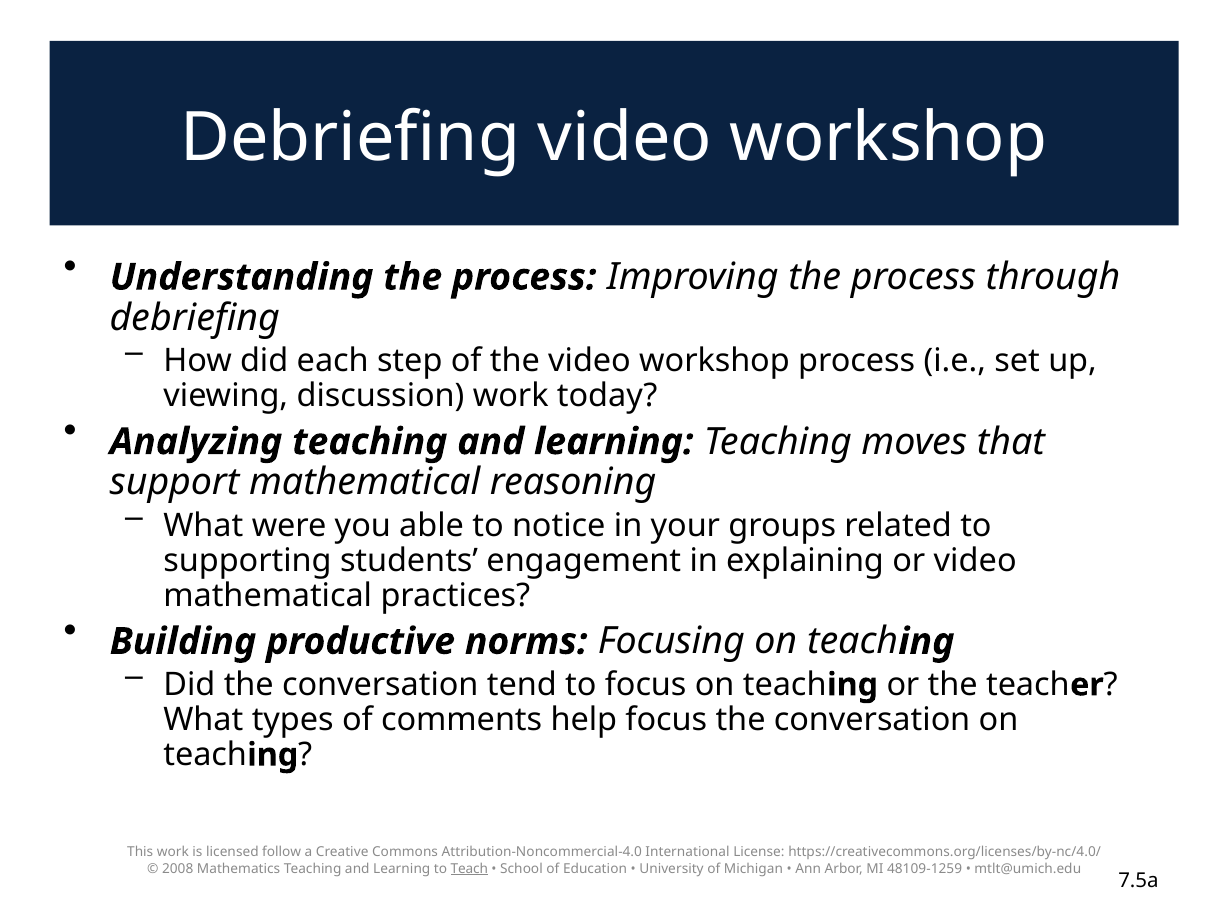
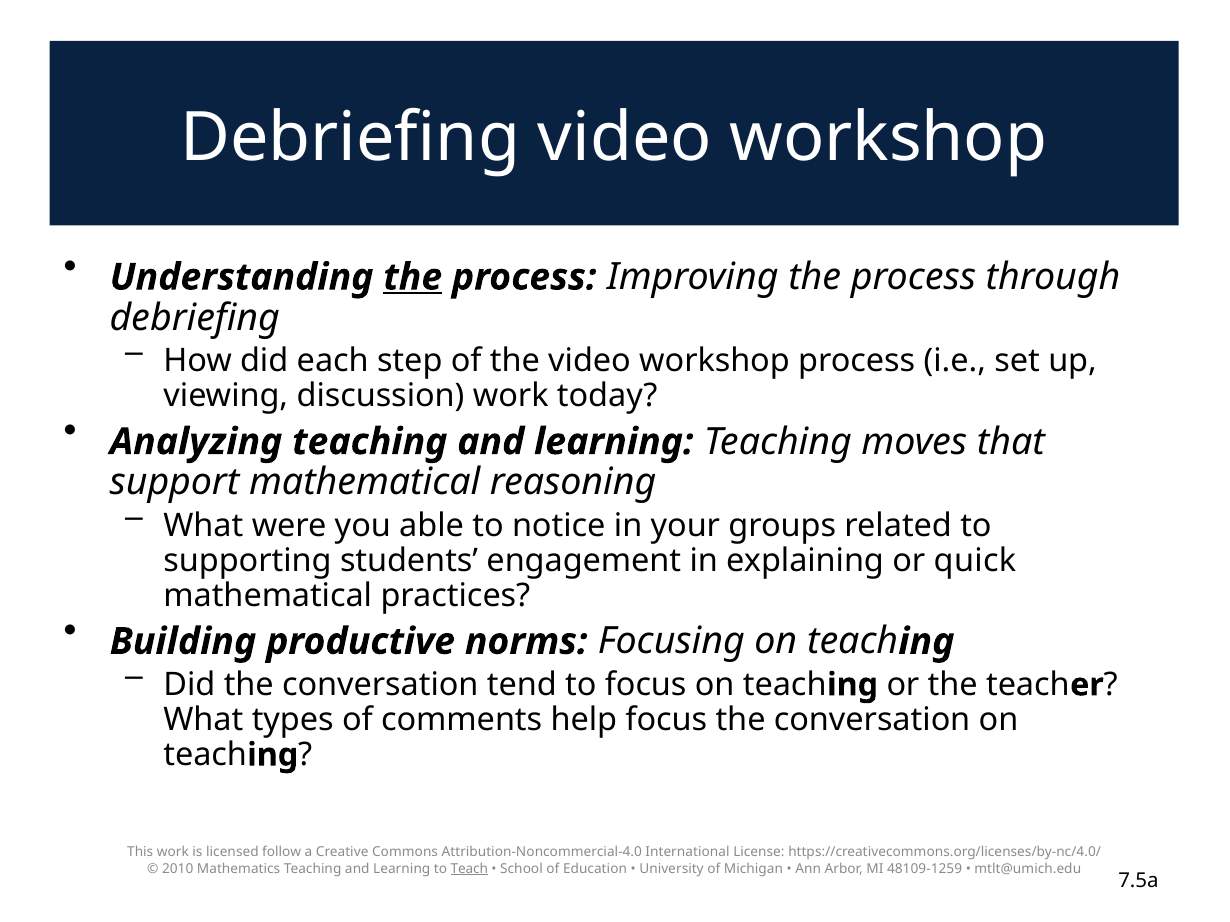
the at (413, 277) underline: none -> present
or video: video -> quick
2008: 2008 -> 2010
